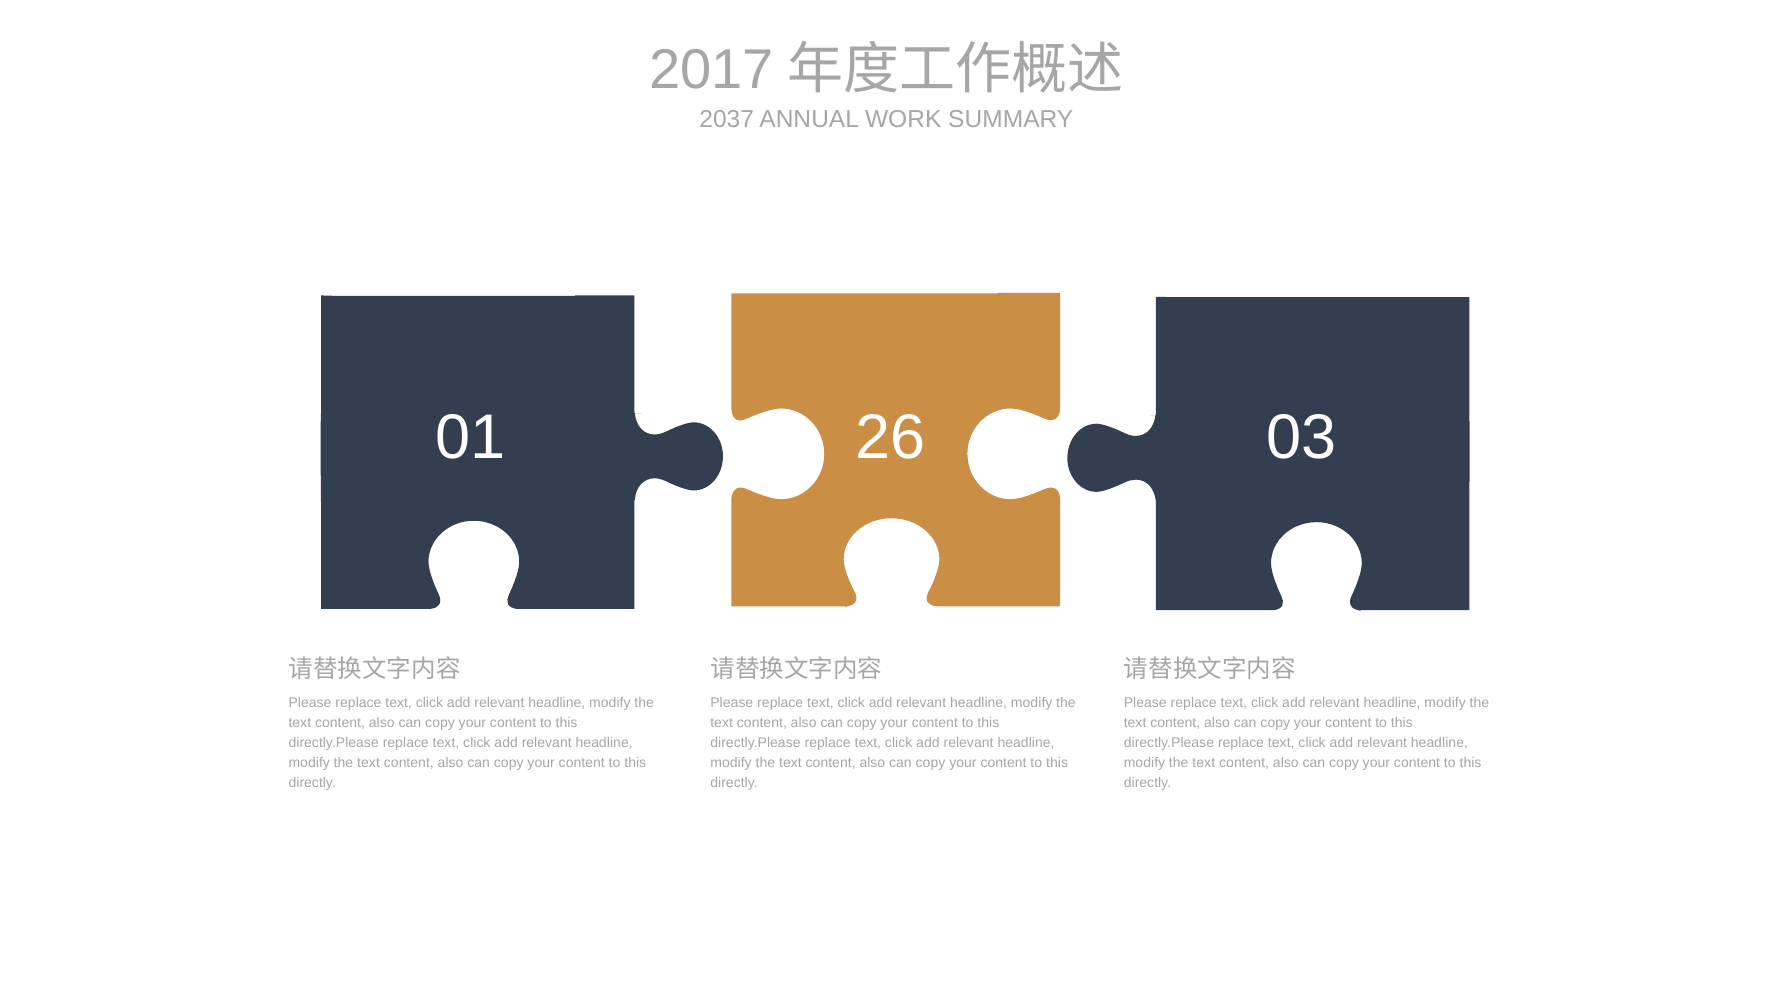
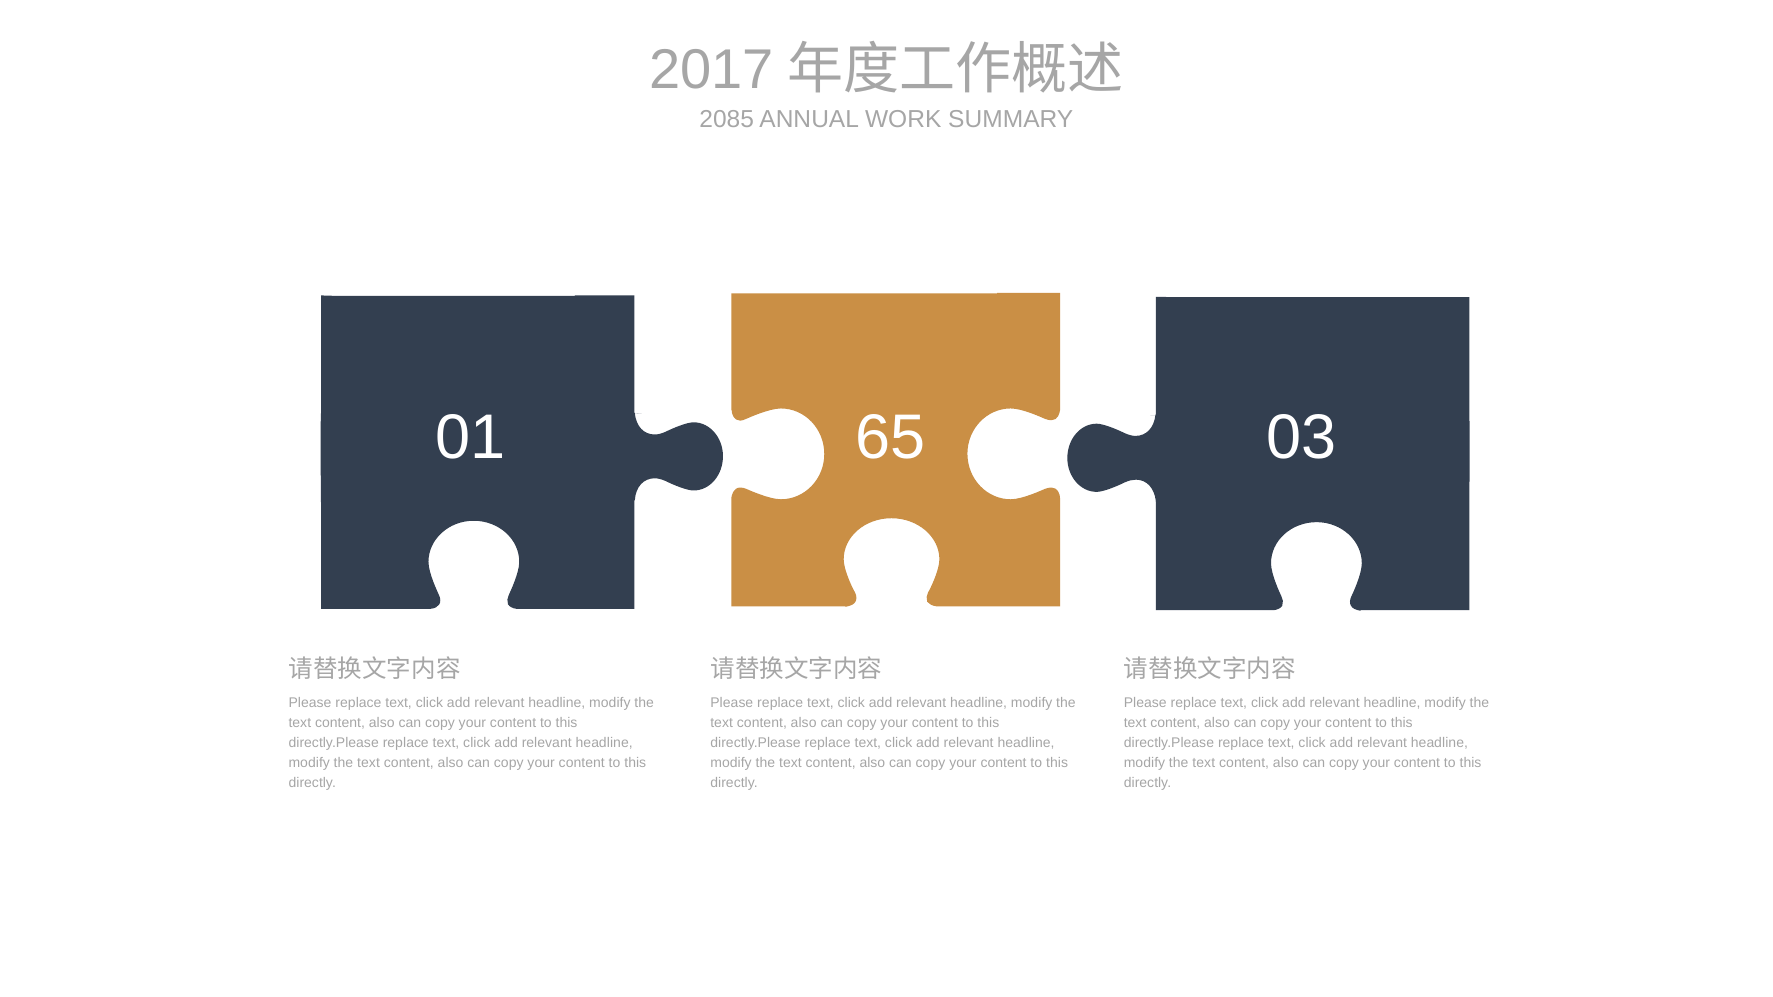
2037: 2037 -> 2085
26: 26 -> 65
